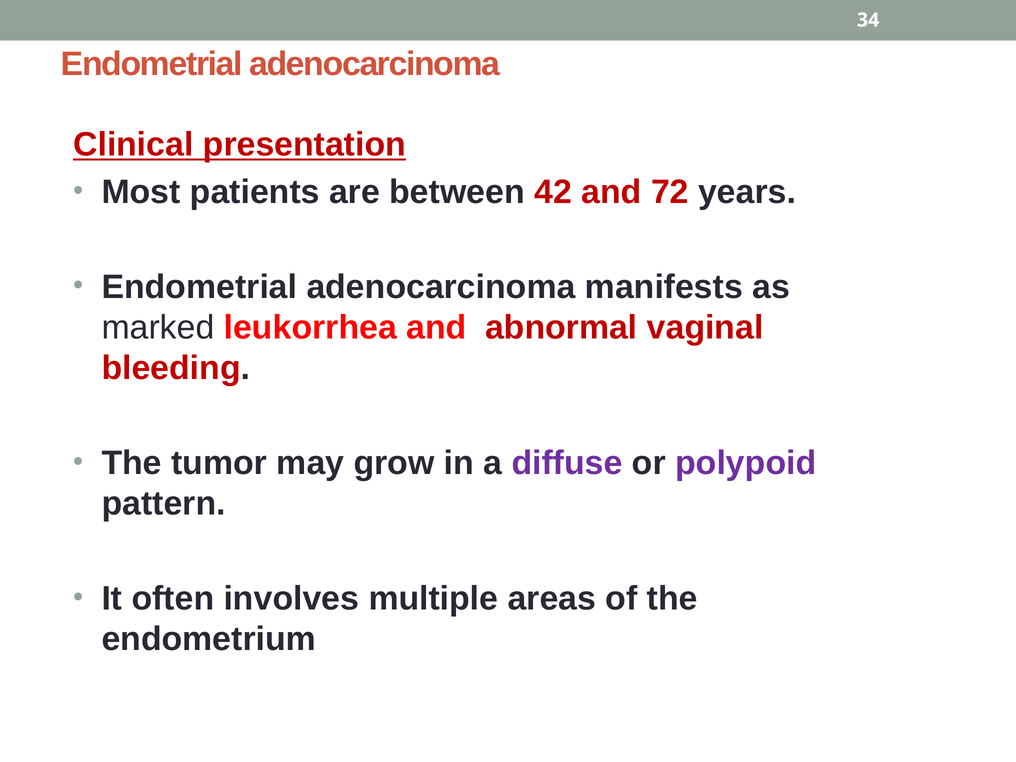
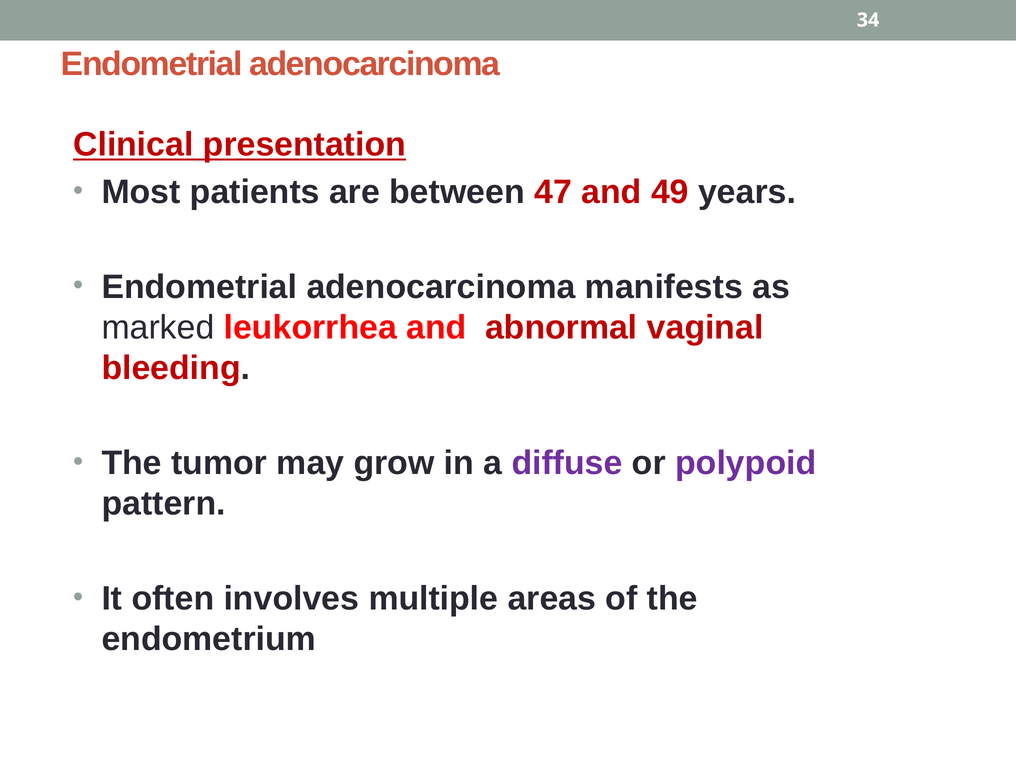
42: 42 -> 47
72: 72 -> 49
